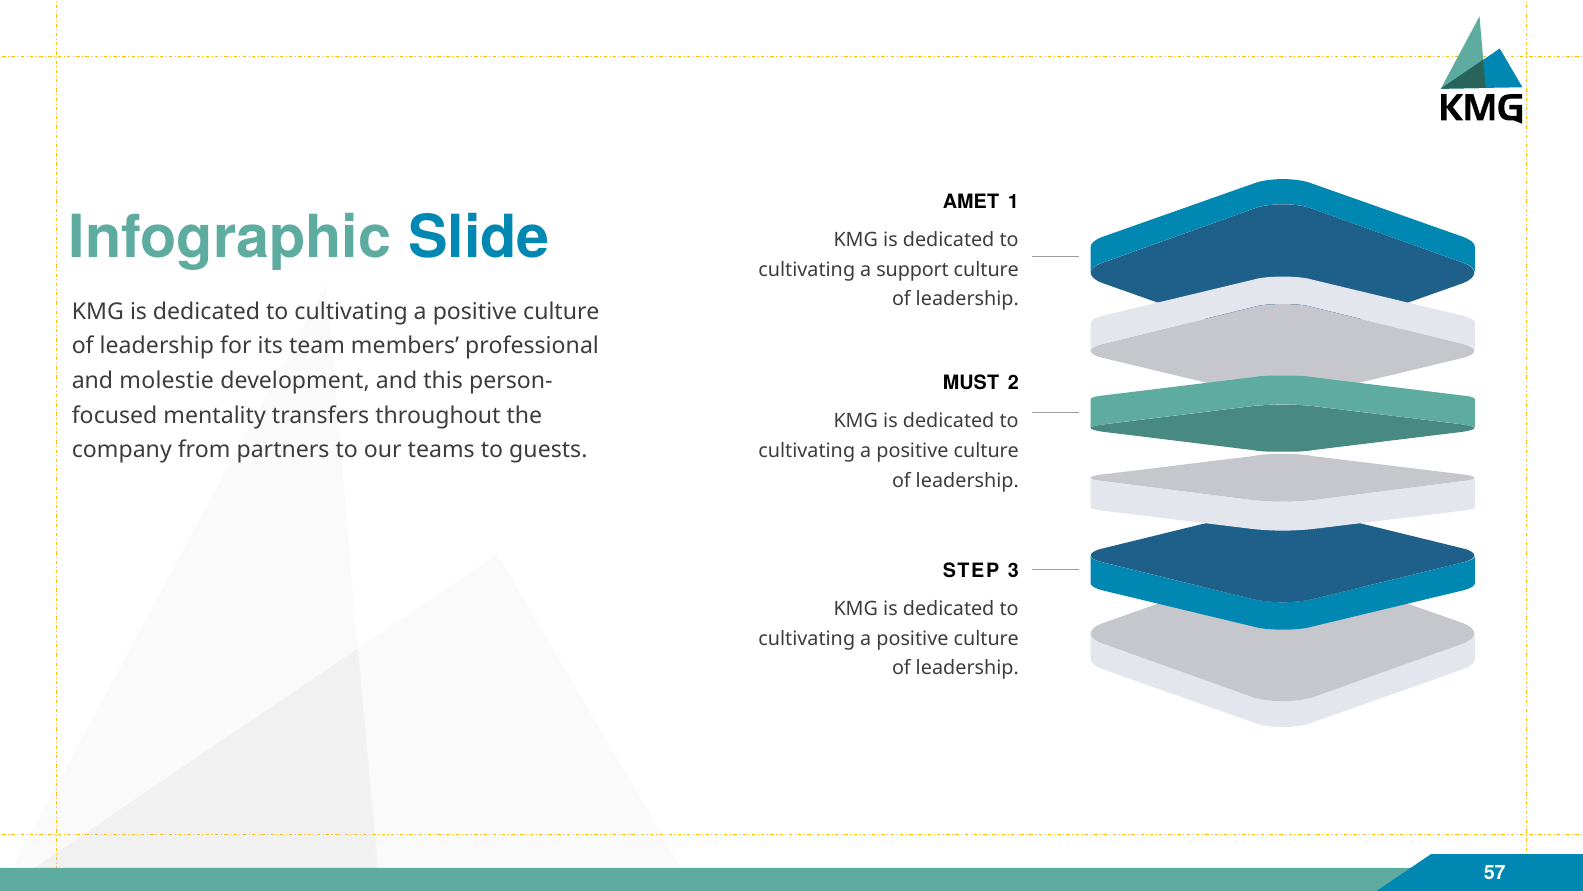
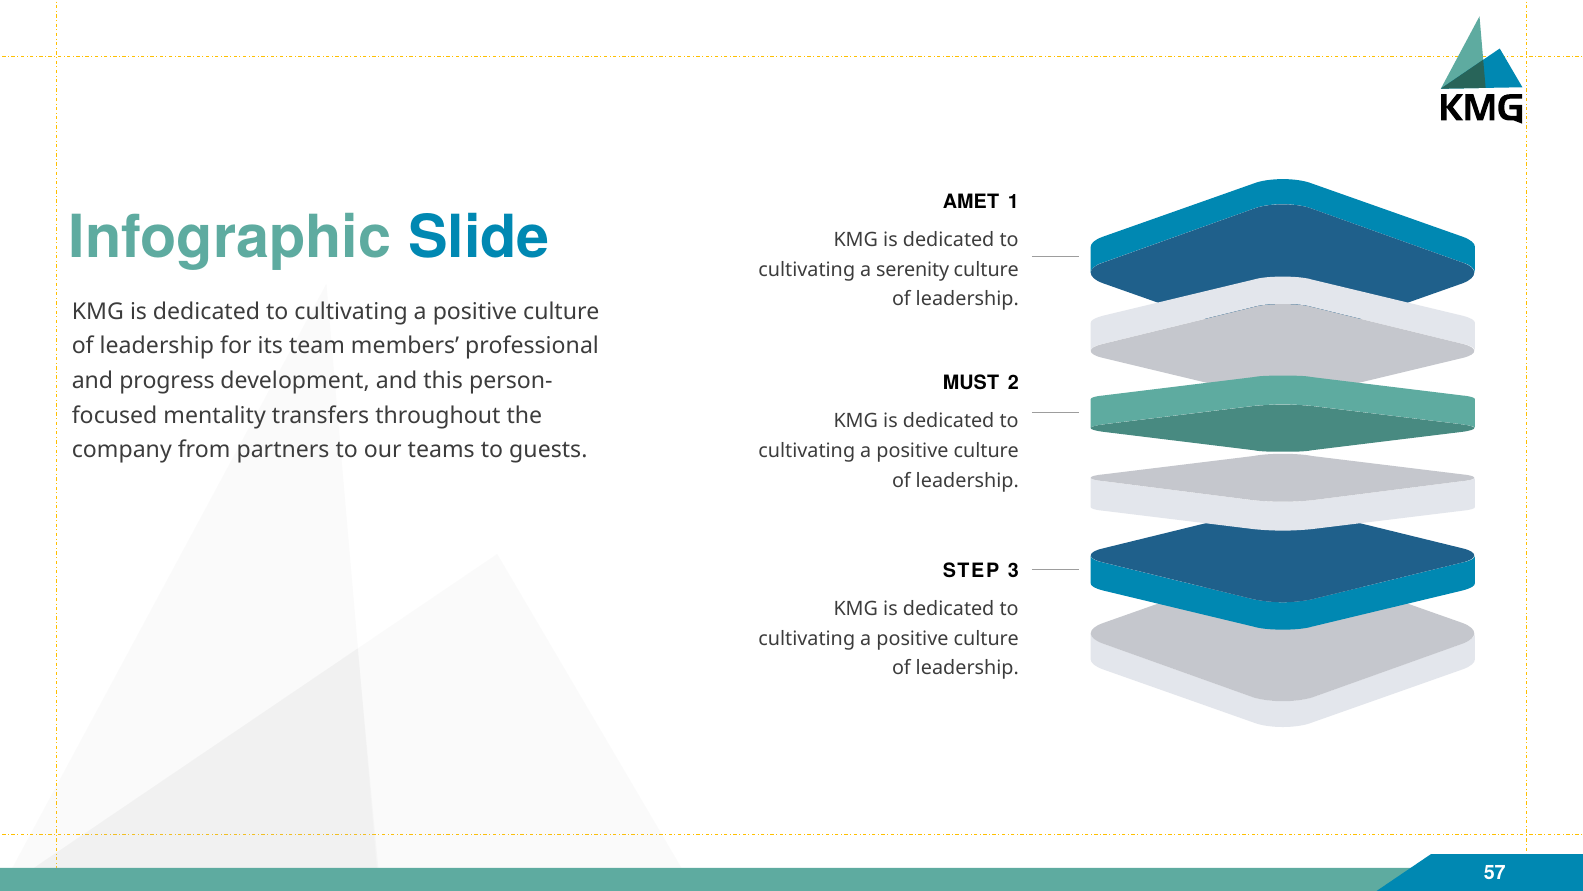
support: support -> serenity
molestie: molestie -> progress
